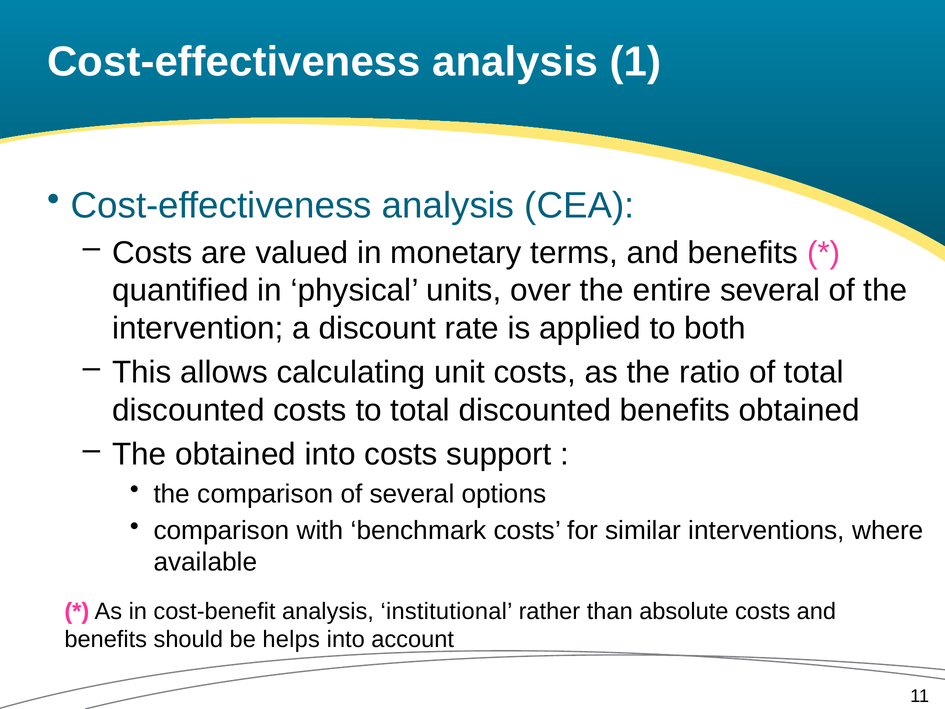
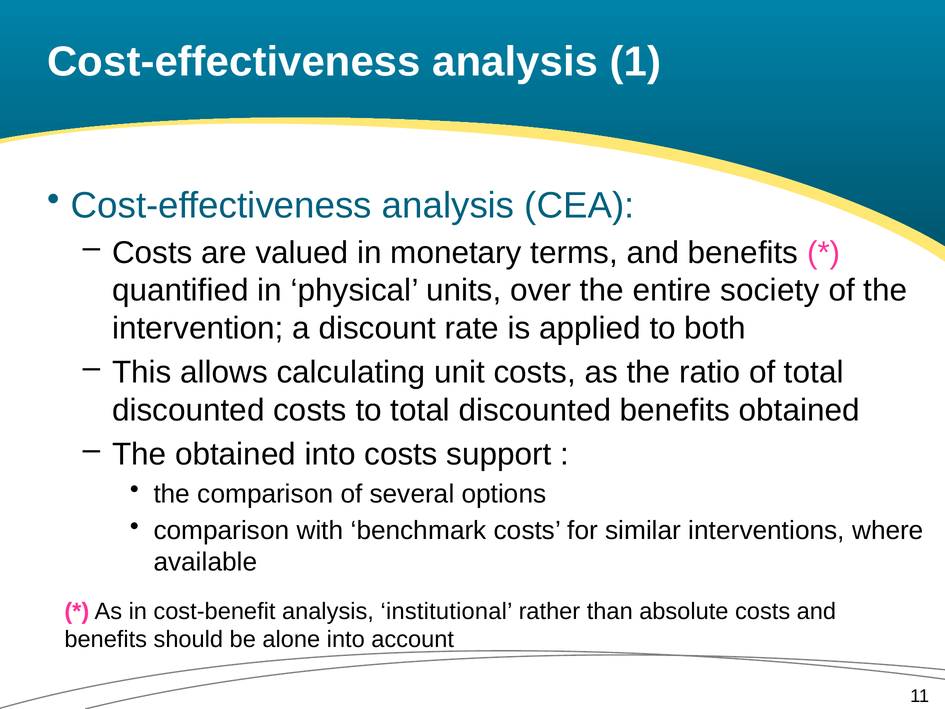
entire several: several -> society
helps: helps -> alone
